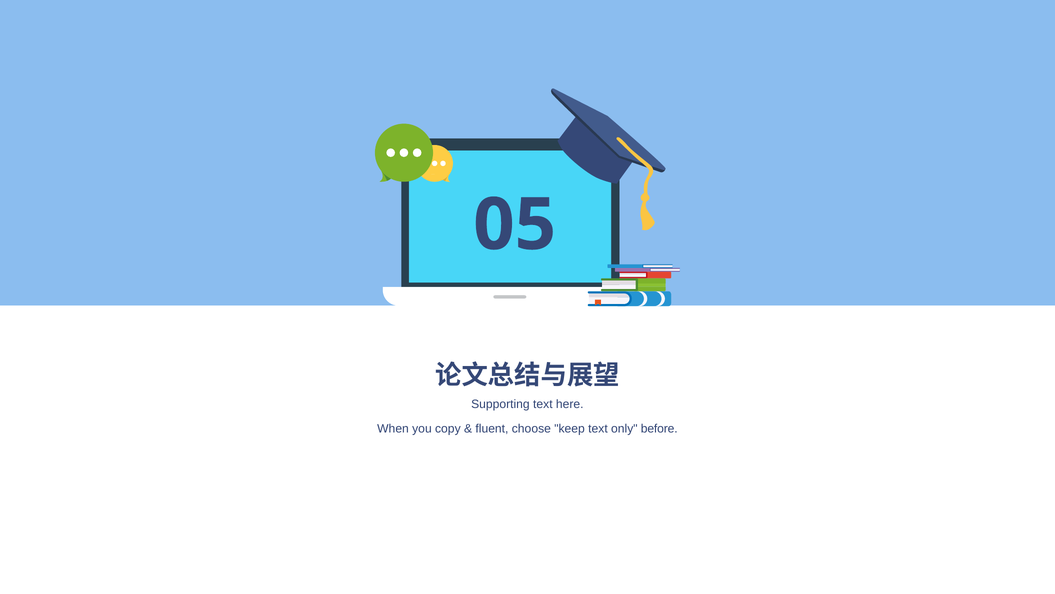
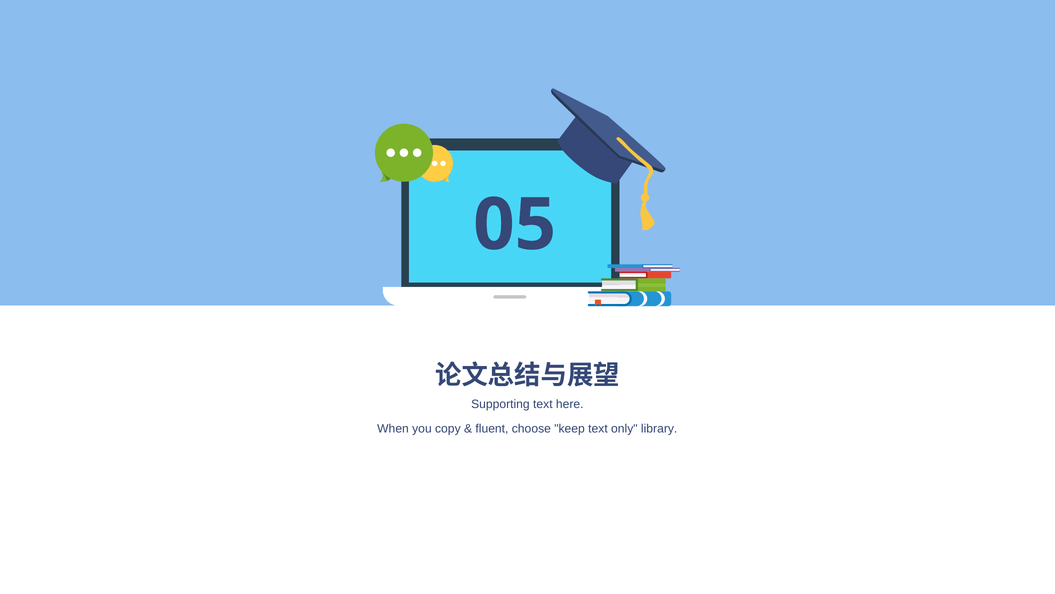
before: before -> library
